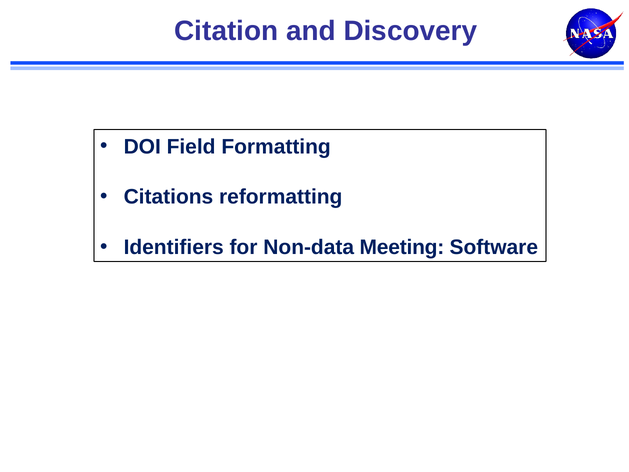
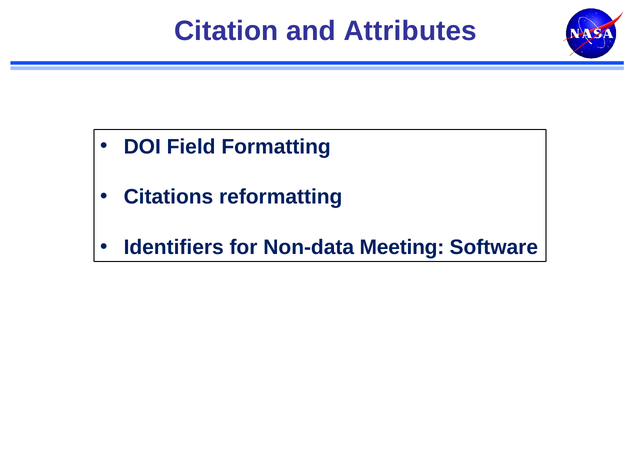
Discovery: Discovery -> Attributes
